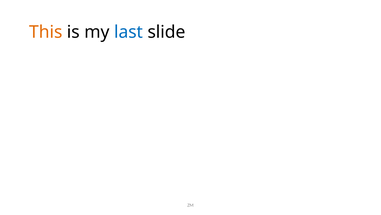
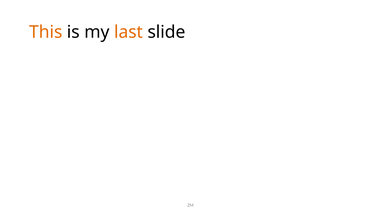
last colour: blue -> orange
